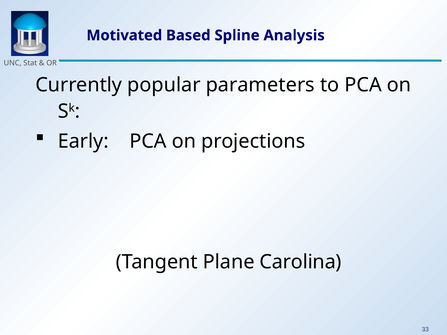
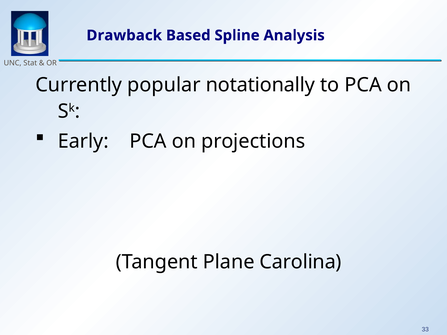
Motivated: Motivated -> Drawback
parameters: parameters -> notationally
